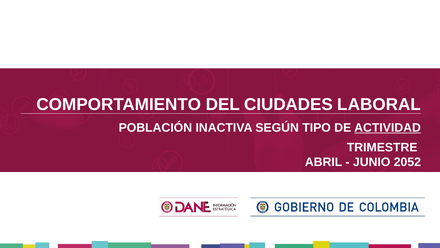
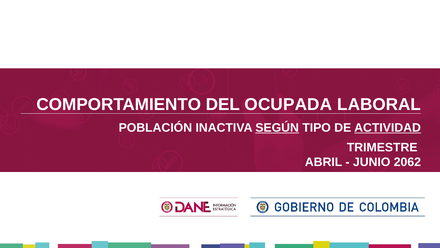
CIUDADES: CIUDADES -> OCUPADA
SEGÚN underline: none -> present
2052: 2052 -> 2062
